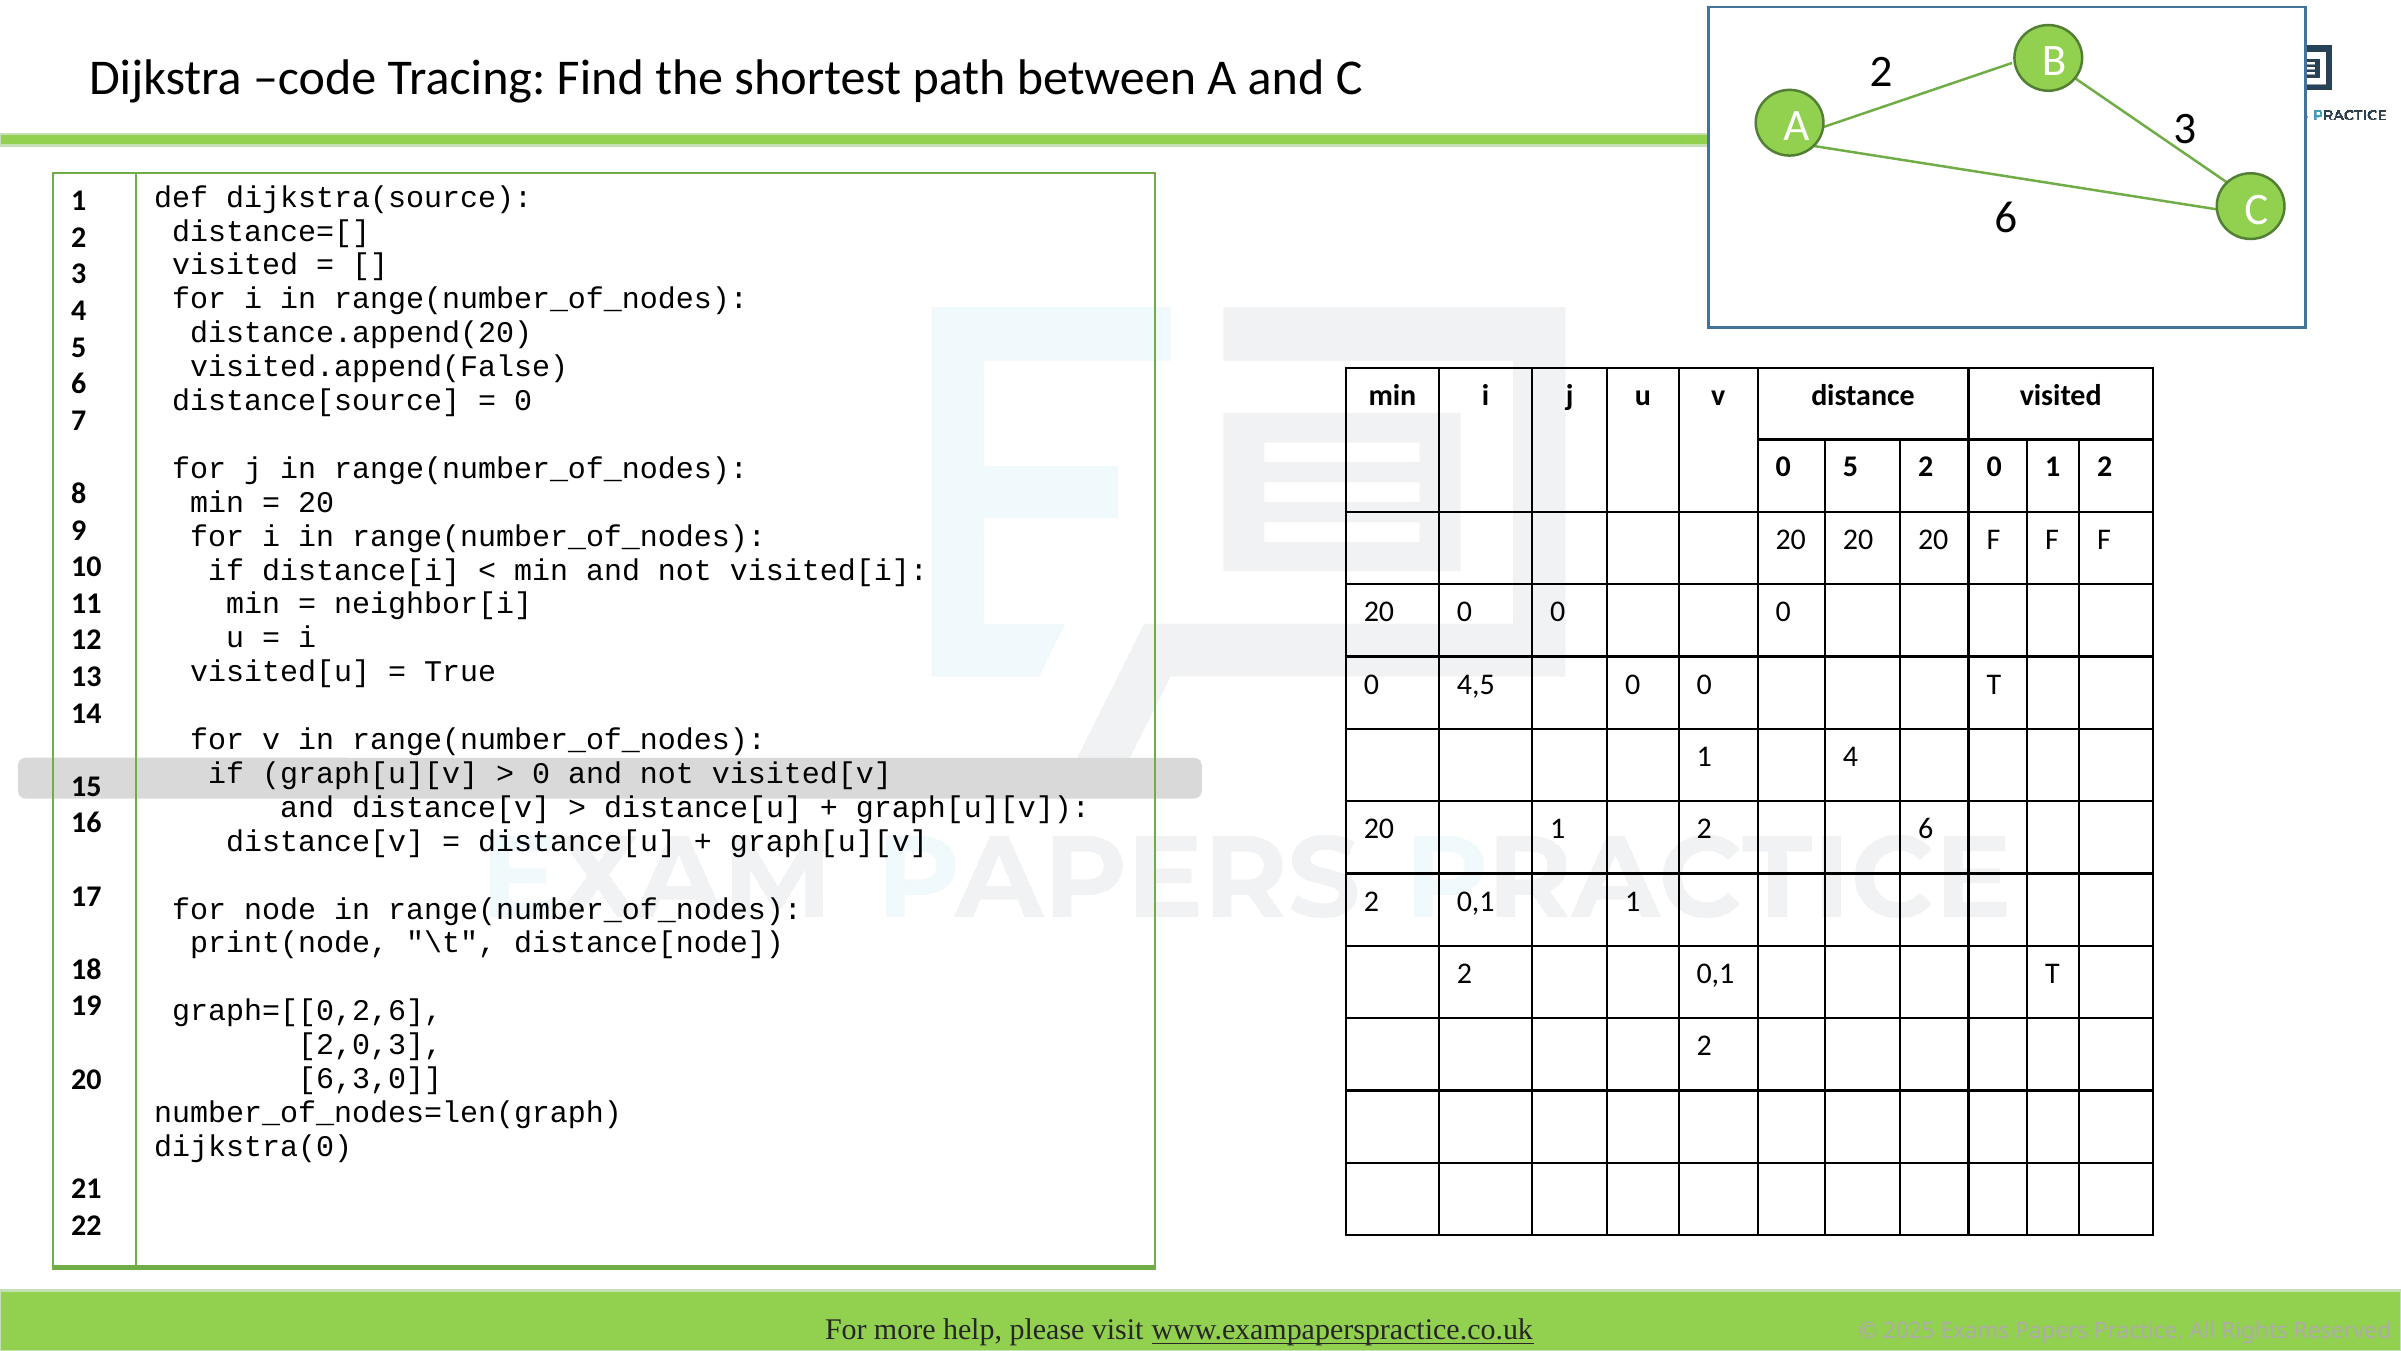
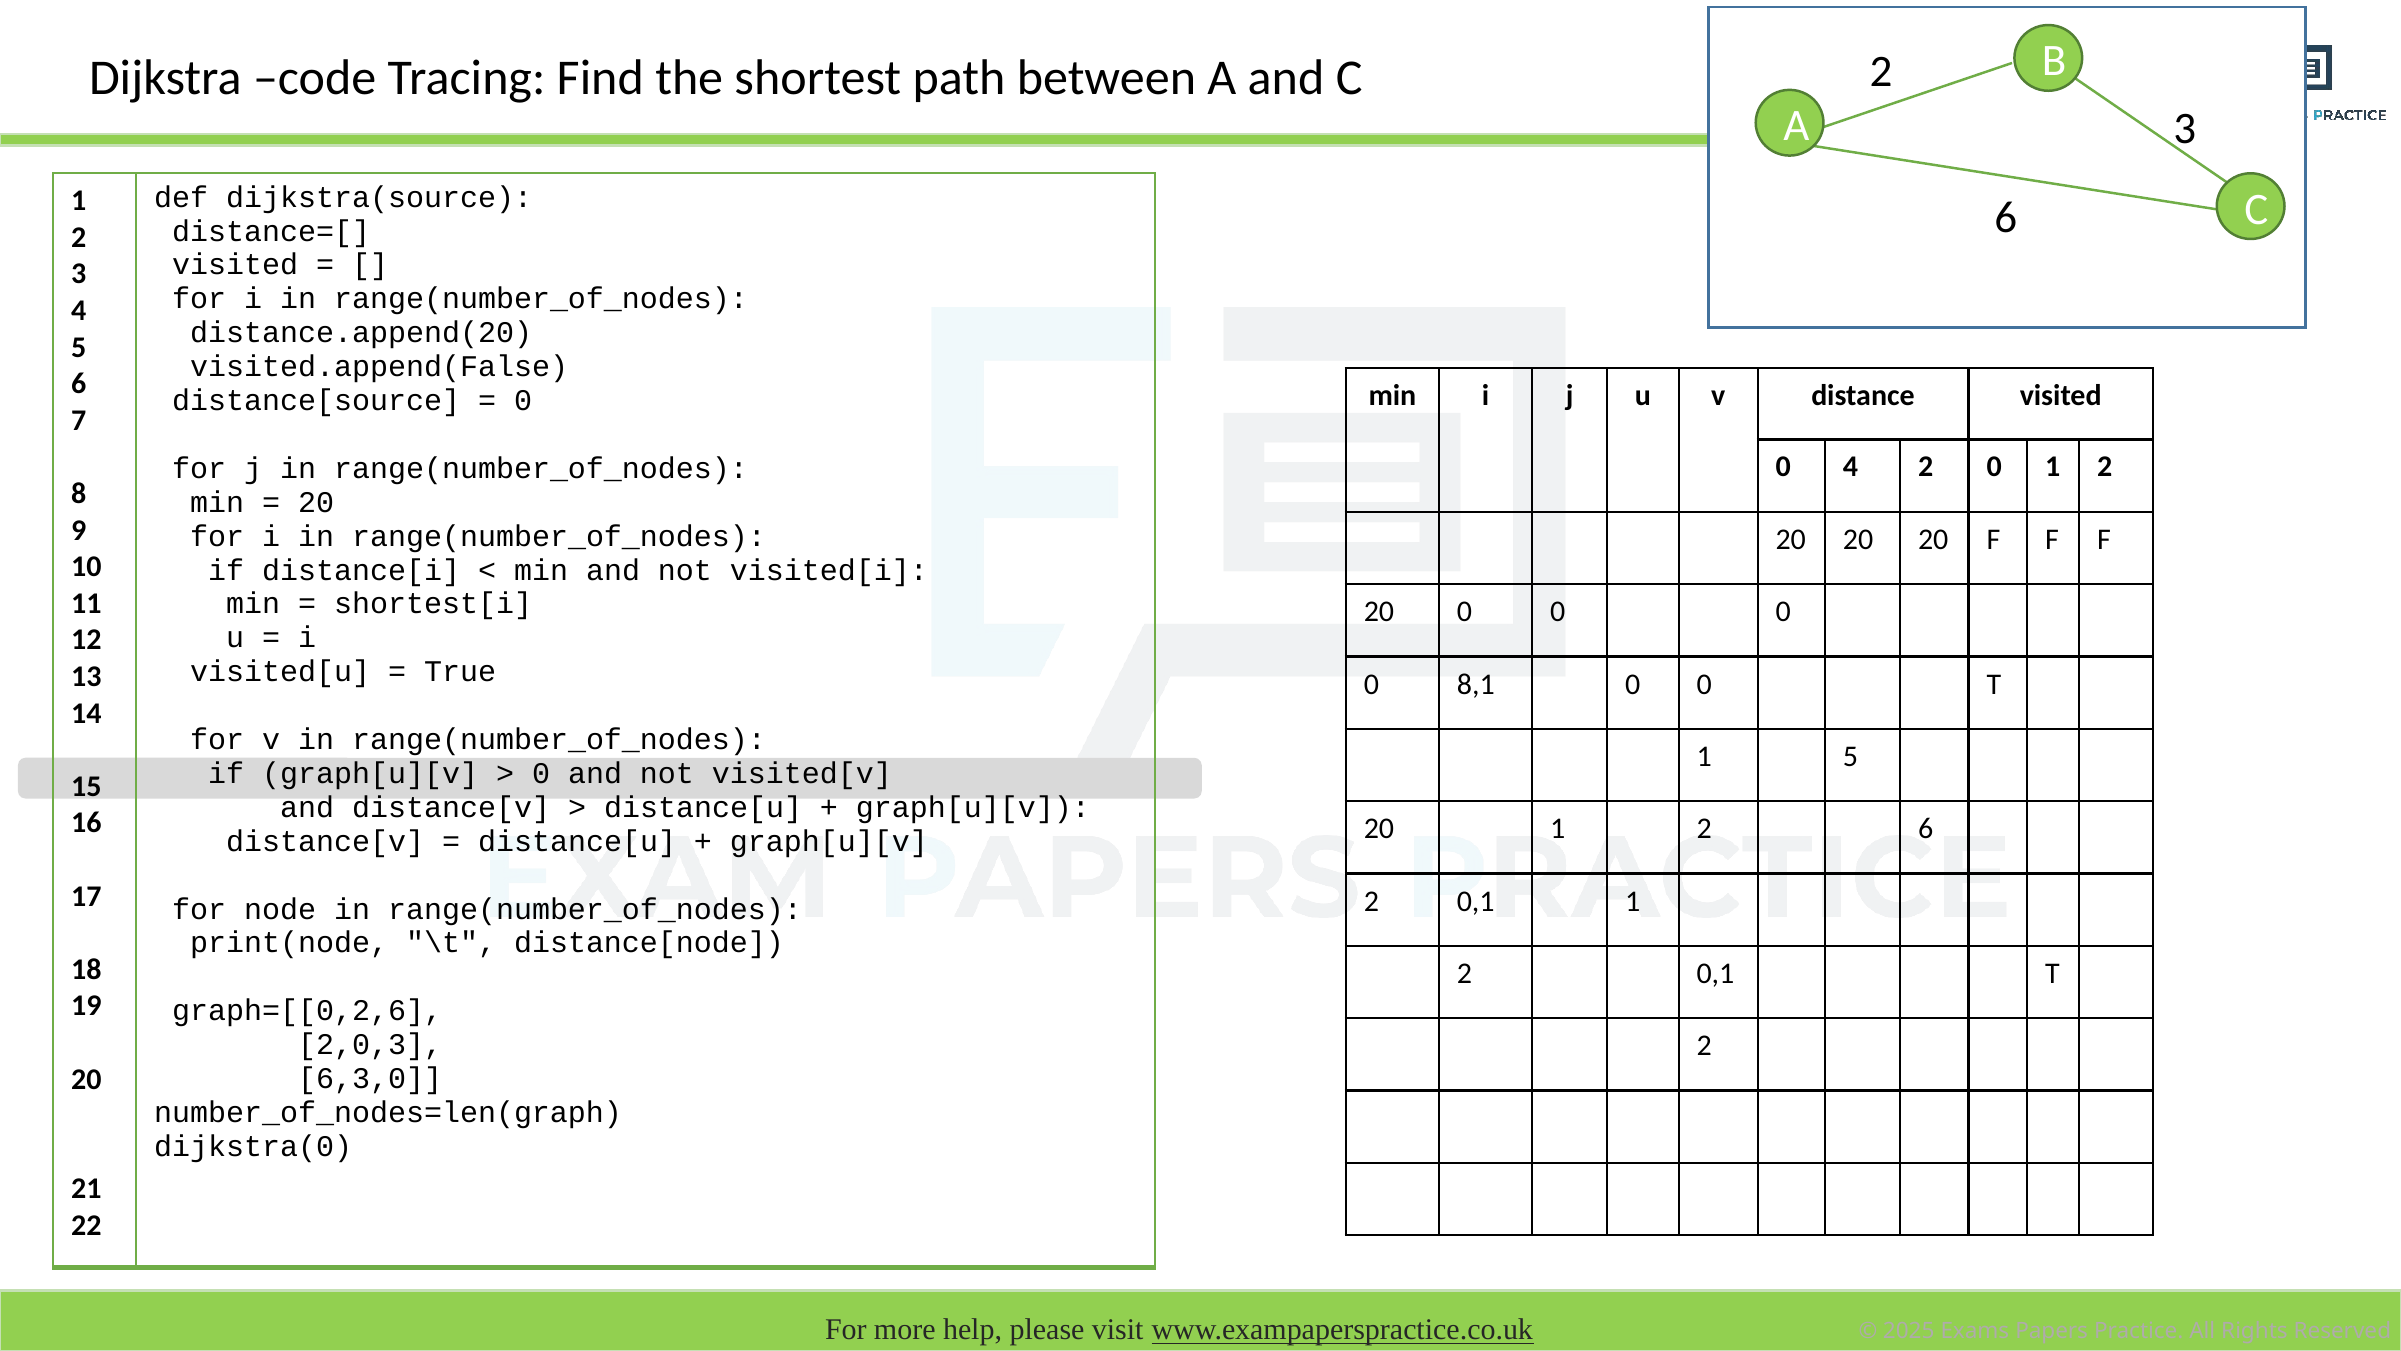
0 5: 5 -> 4
neighbor[i: neighbor[i -> shortest[i
4,5: 4,5 -> 8,1
1 4: 4 -> 5
